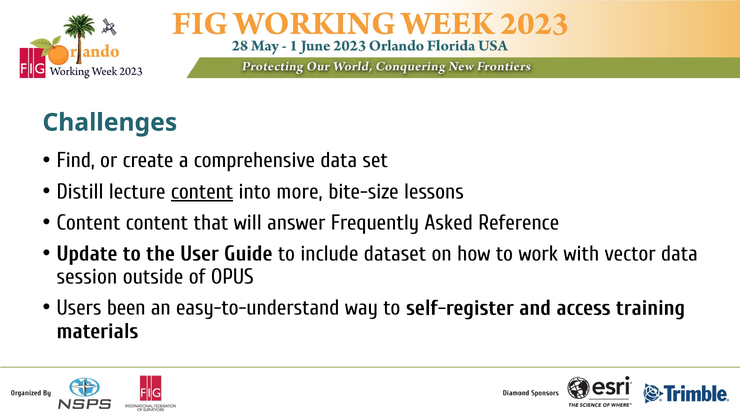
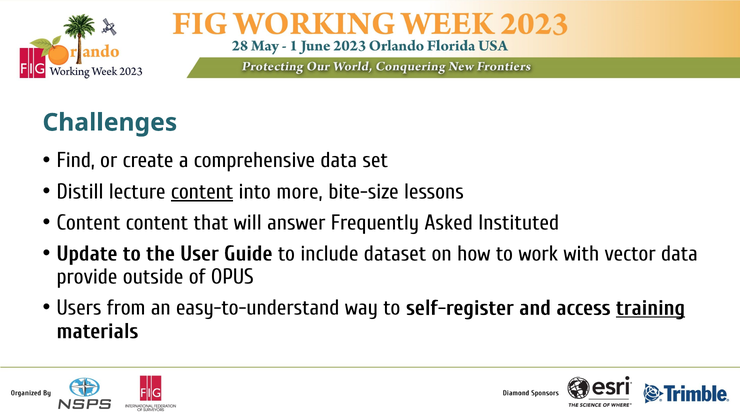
Reference: Reference -> Instituted
session: session -> provide
been: been -> from
training underline: none -> present
